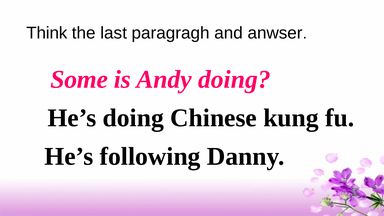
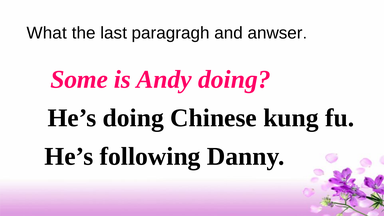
Think: Think -> What
